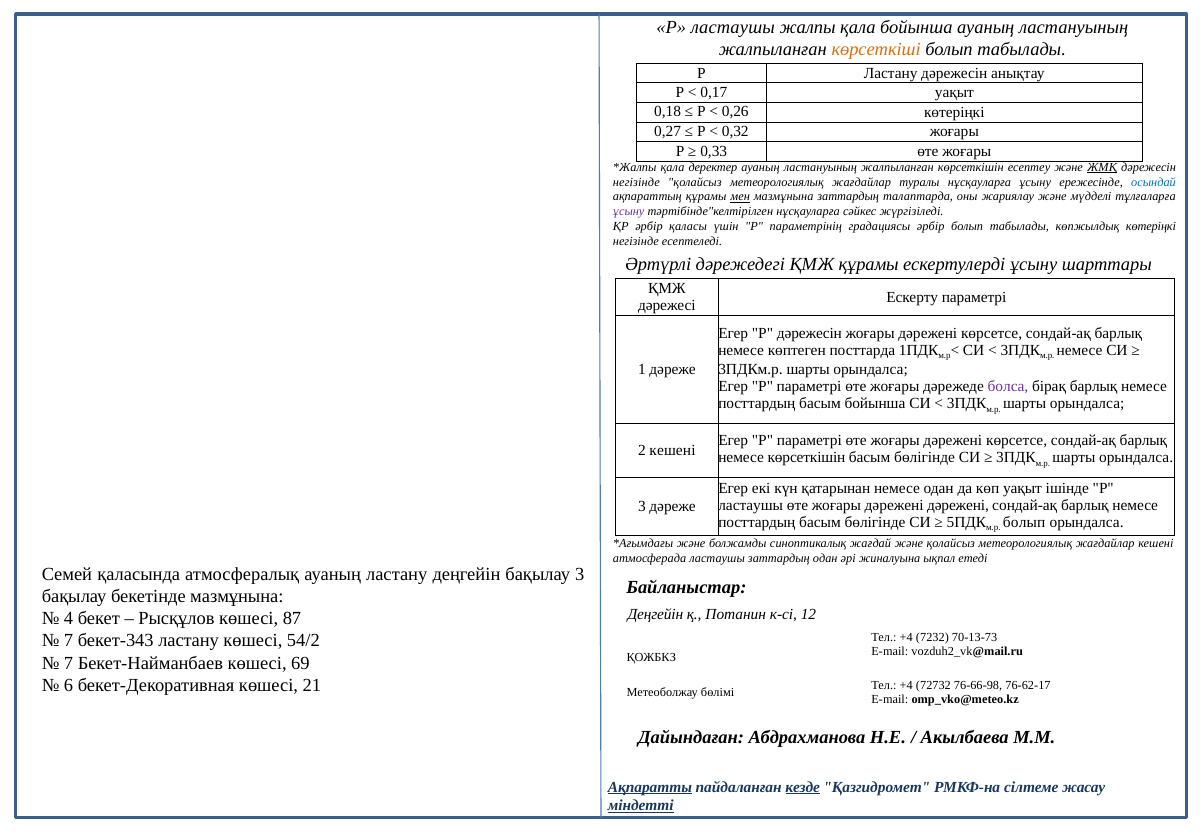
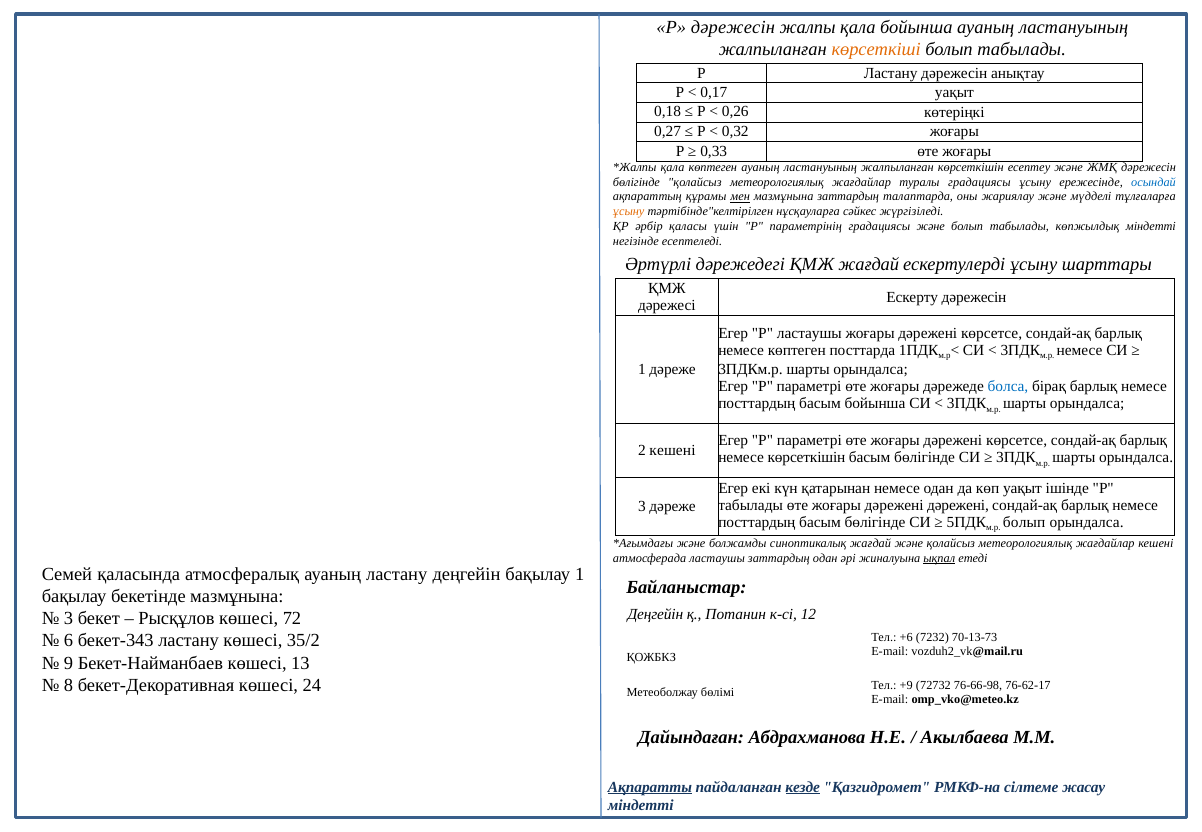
ластаушы at (733, 27): ластаушы -> дәрежесін
қала деректер: деректер -> көптеген
ЖМҚ underline: present -> none
негізінде at (636, 182): негізінде -> бөлігінде
туралы нұсқауларға: нұсқауларға -> градациясы
ұсыну at (629, 212) colour: purple -> orange
градациясы әрбір: әрбір -> және
көпжылдық көтеріңкі: көтеріңкі -> міндетті
ҚМЖ құрамы: құрамы -> жағдай
Ескерту параметрі: параметрі -> дәрежесін
Р дәрежесін: дәрежесін -> ластаушы
болса colour: purple -> blue
ластаушы at (751, 505): ластаушы -> табылады
ықпал underline: none -> present
бақылау 3: 3 -> 1
4 at (69, 619): 4 -> 3
87: 87 -> 72
+4 at (906, 637): +4 -> +6
7 at (69, 641): 7 -> 6
54/2: 54/2 -> 35/2
7 at (69, 663): 7 -> 9
69: 69 -> 13
6: 6 -> 8
21: 21 -> 24
+4 at (906, 685): +4 -> +9
міндетті at (641, 806) underline: present -> none
